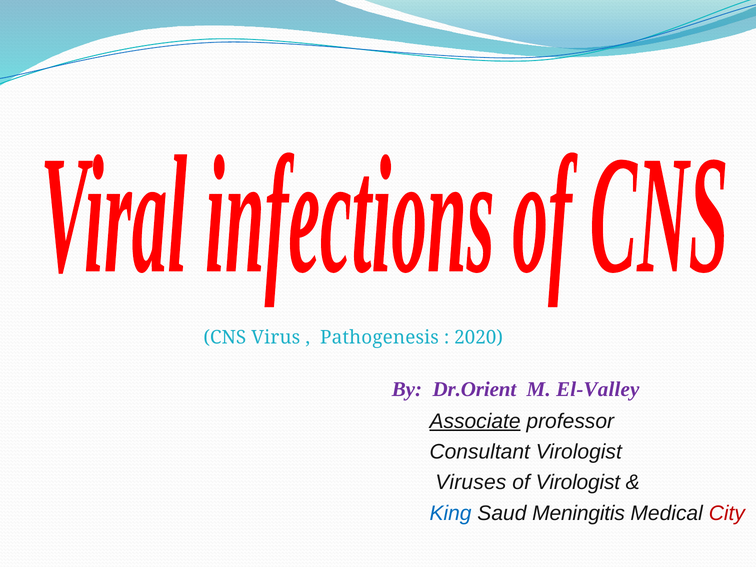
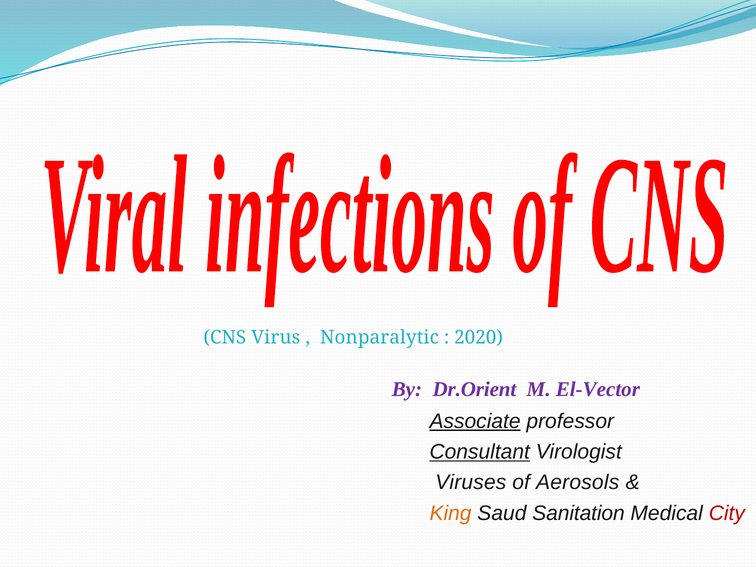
Pathogenesis: Pathogenesis -> Nonparalytic
El-Valley: El-Valley -> El-Vector
Consultant underline: none -> present
of Virologist: Virologist -> Aerosols
King colour: blue -> orange
Meningitis: Meningitis -> Sanitation
